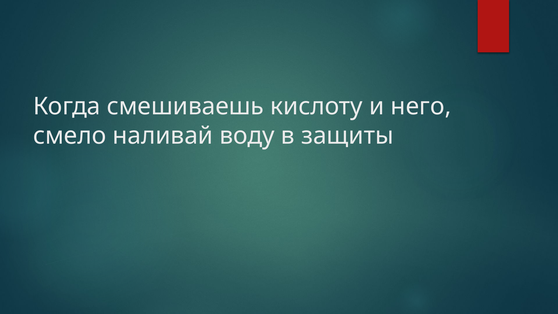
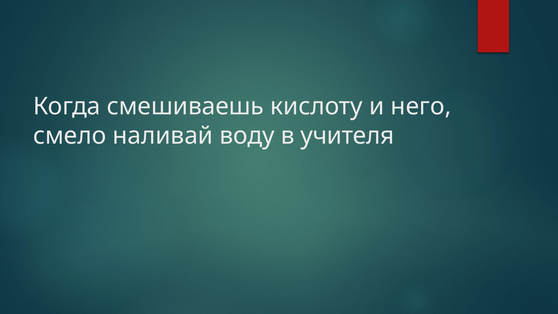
защиты: защиты -> учителя
